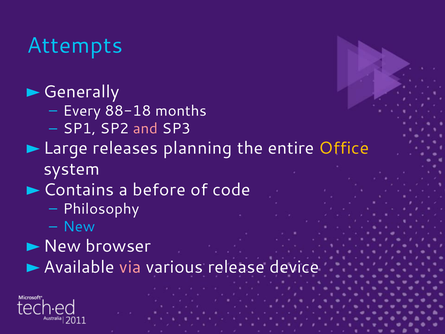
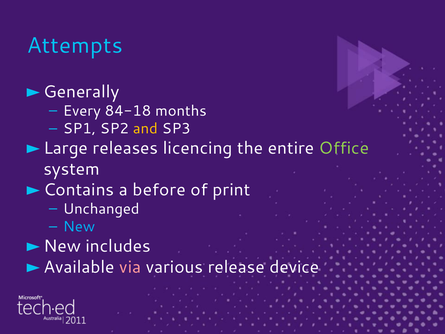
88-18: 88-18 -> 84-18
and colour: pink -> yellow
planning: planning -> licencing
Office colour: yellow -> light green
code: code -> print
Philosophy: Philosophy -> Unchanged
browser: browser -> includes
